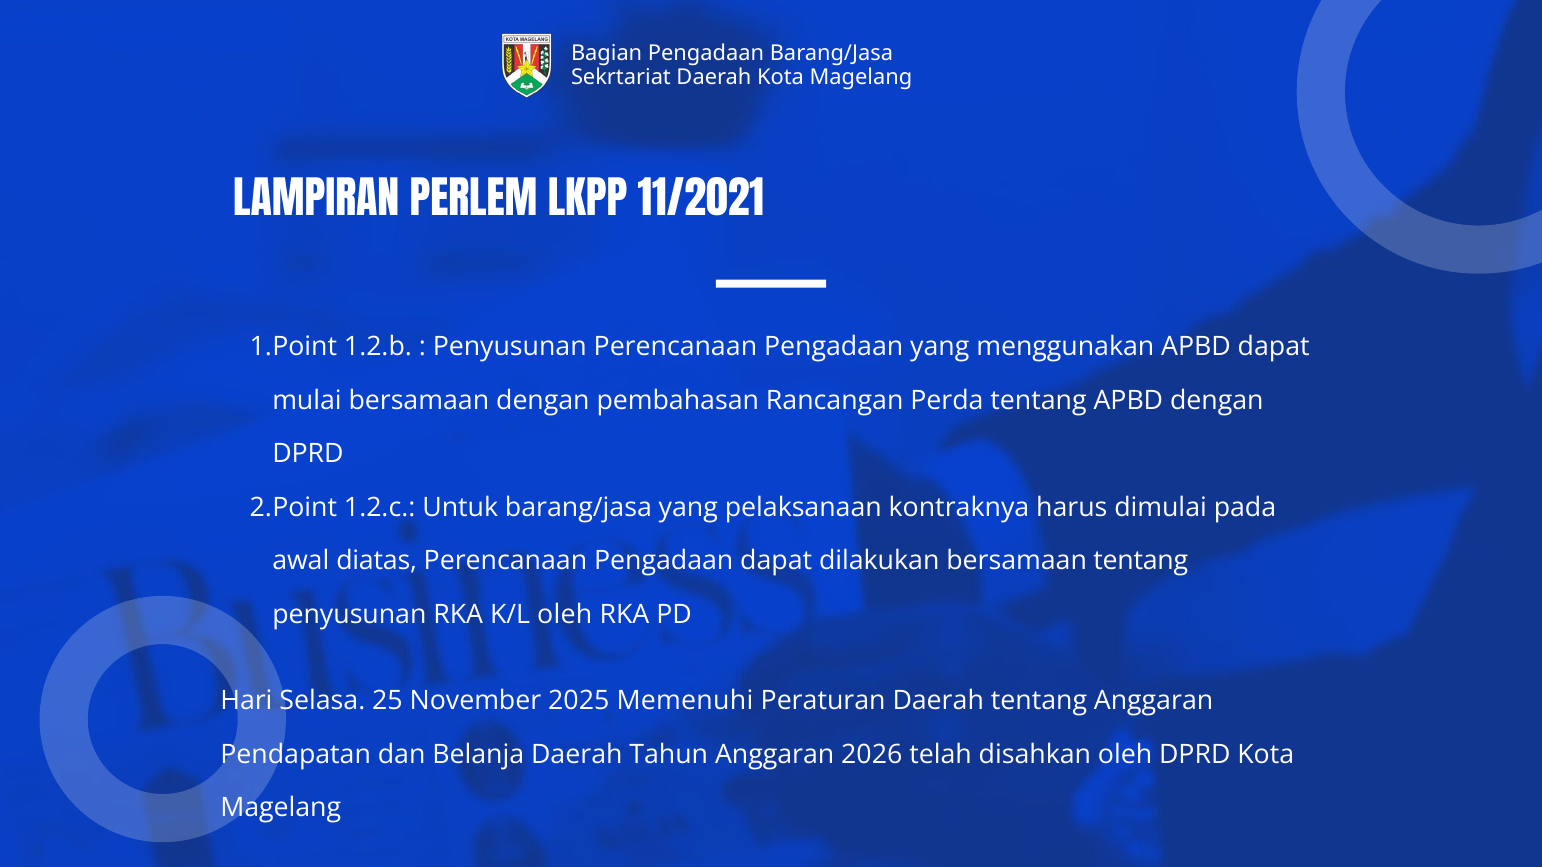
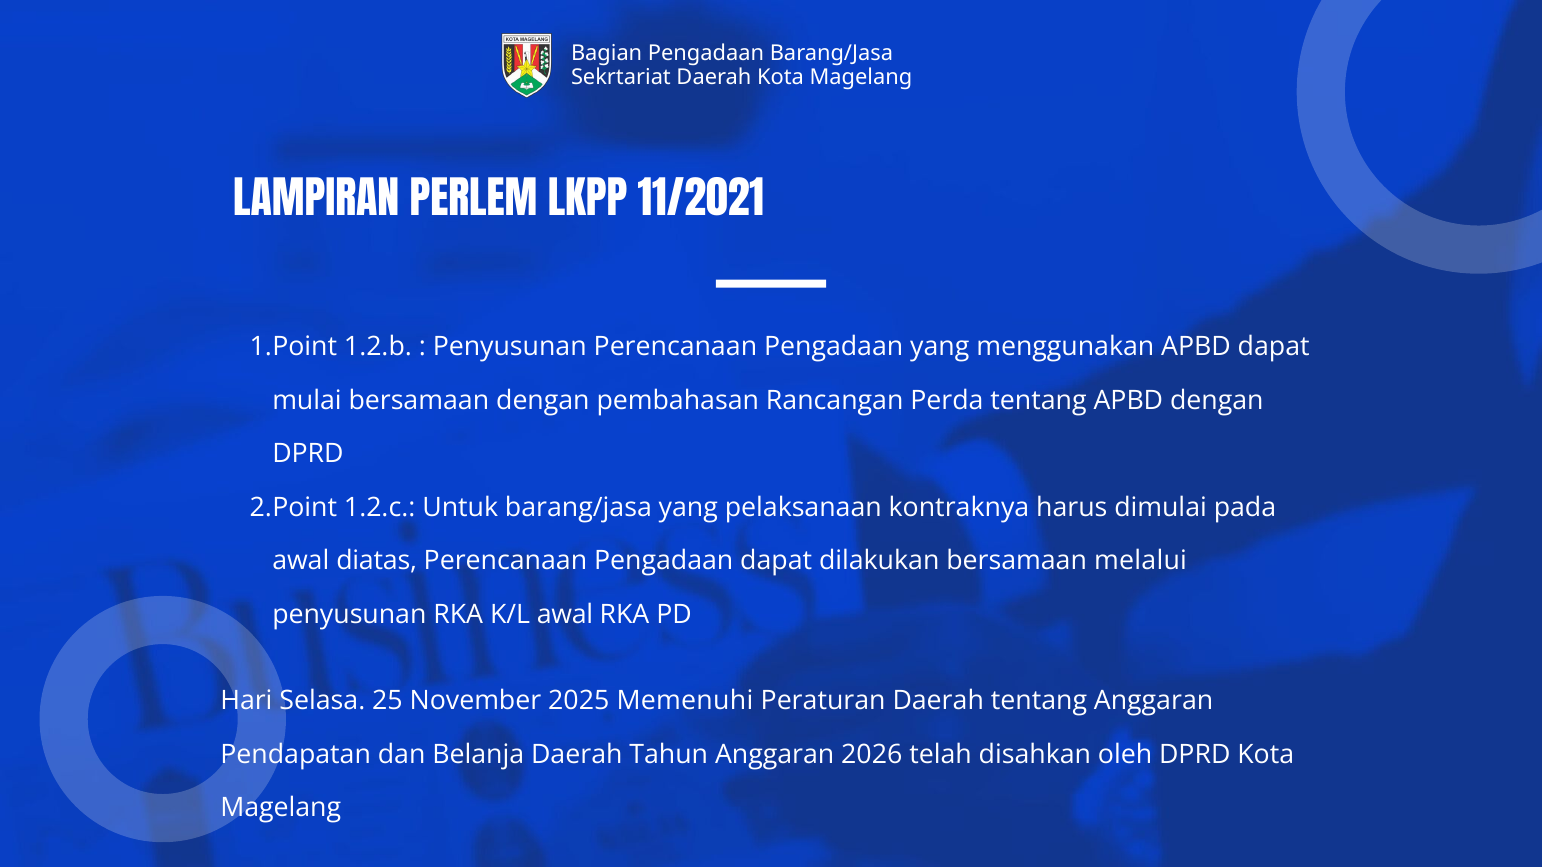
bersamaan tentang: tentang -> melalui
K/L oleh: oleh -> awal
